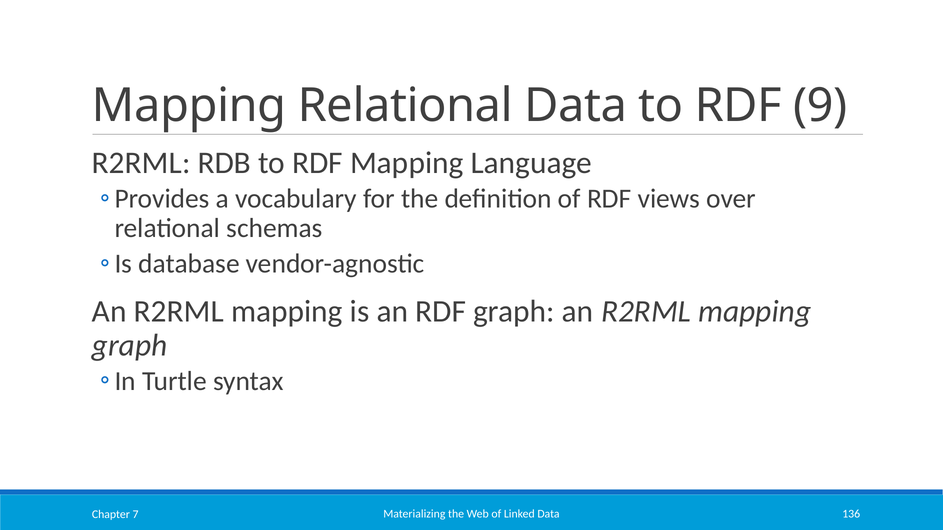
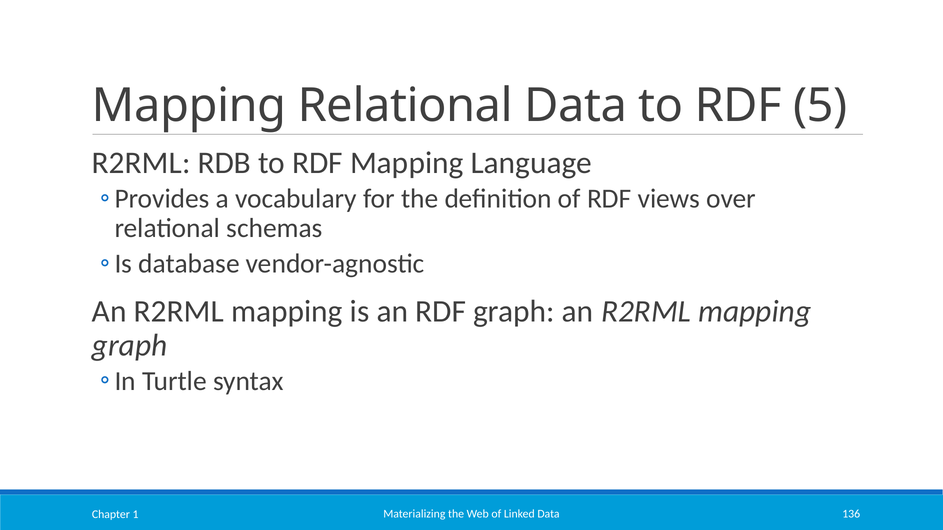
9: 9 -> 5
7: 7 -> 1
